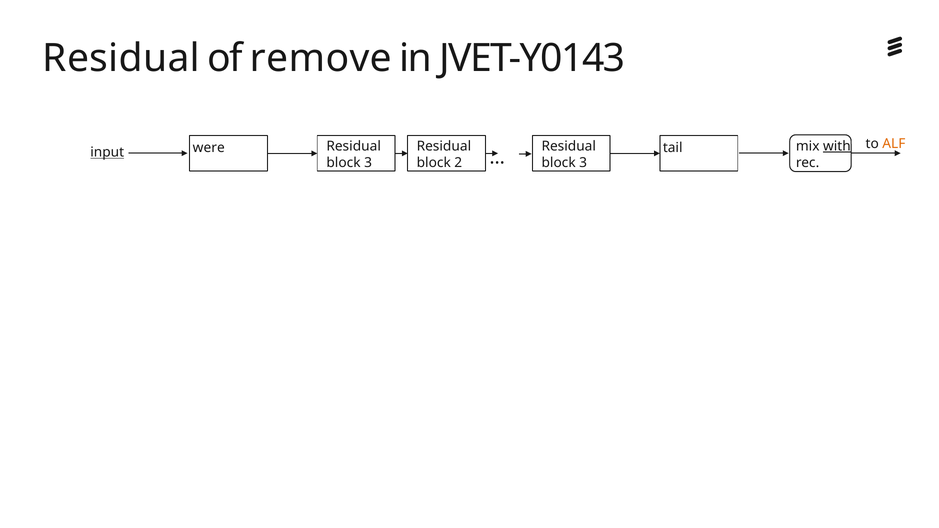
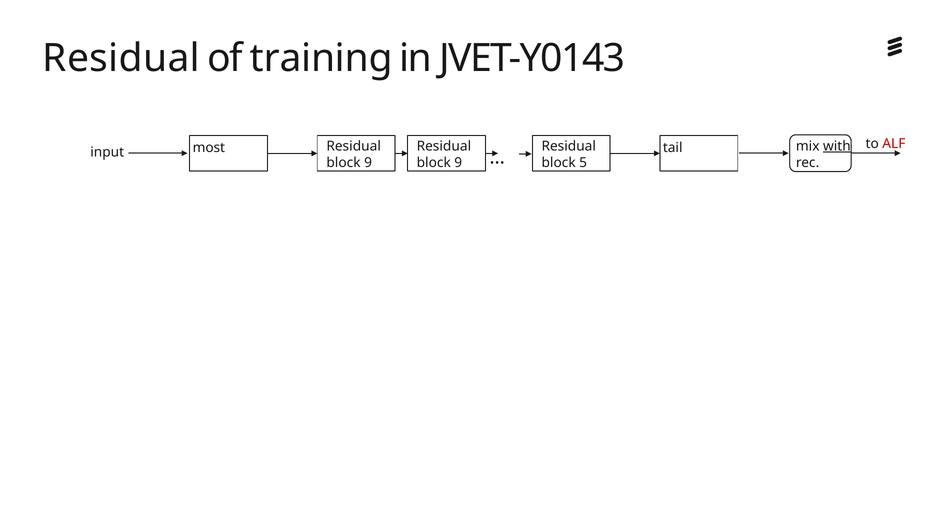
remove: remove -> training
ALF colour: orange -> red
were: were -> most
input underline: present -> none
3 at (368, 163): 3 -> 9
2 at (458, 163): 2 -> 9
3 at (583, 163): 3 -> 5
